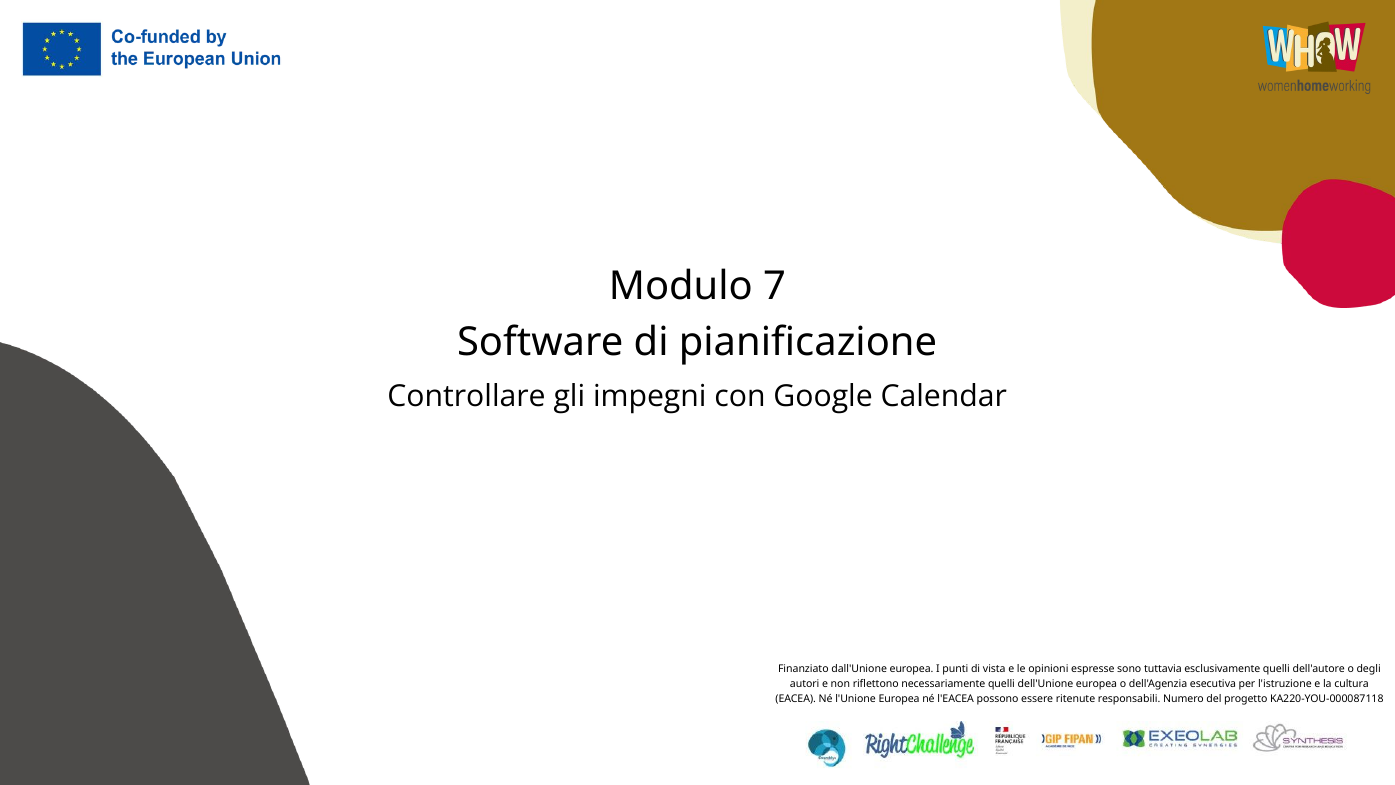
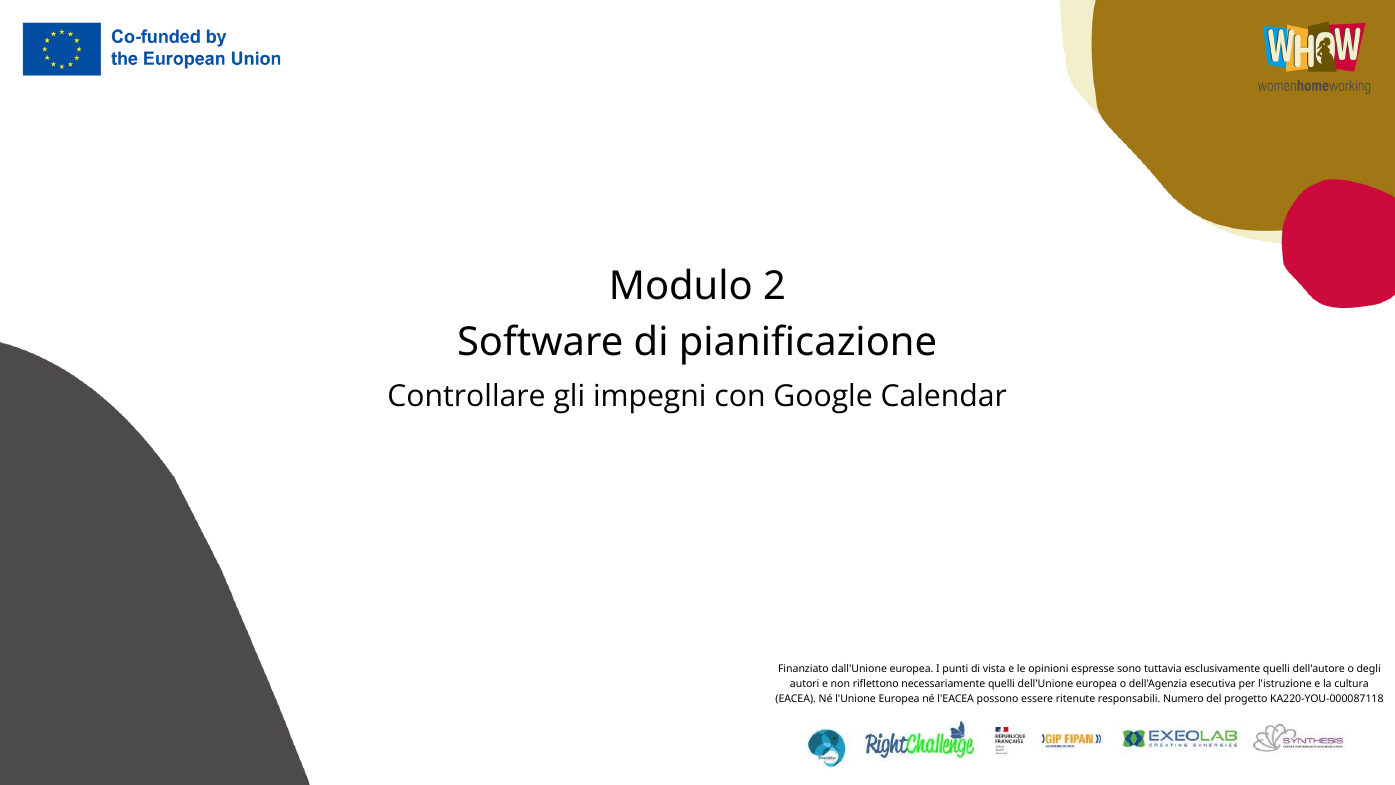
7: 7 -> 2
